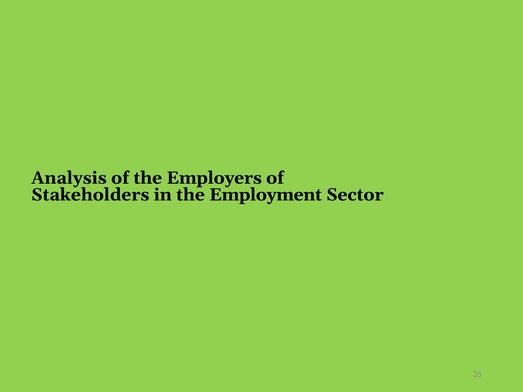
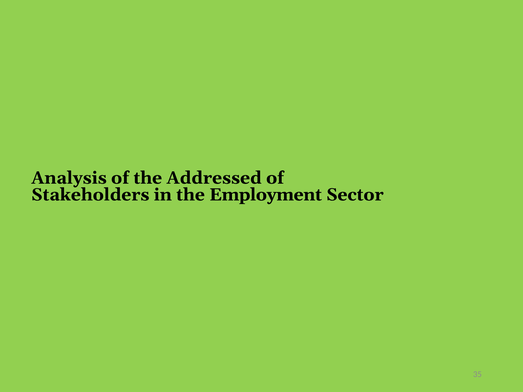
Employers: Employers -> Addressed
